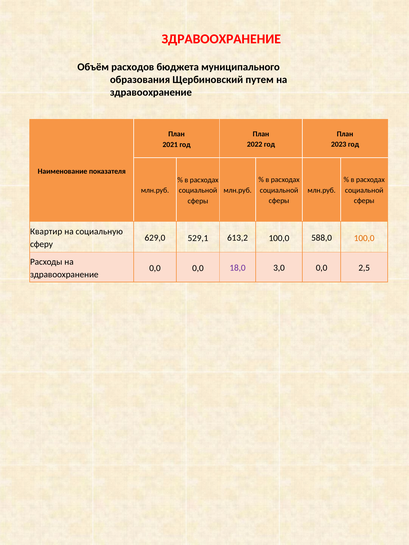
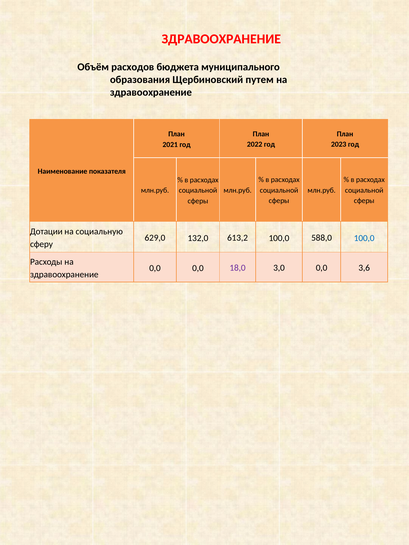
Квартир: Квартир -> Дотации
529,1: 529,1 -> 132,0
100,0 at (364, 238) colour: orange -> blue
2,5: 2,5 -> 3,6
